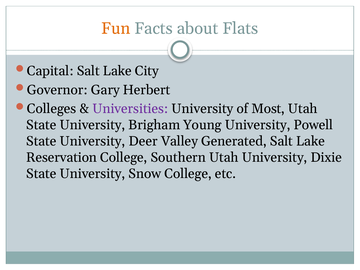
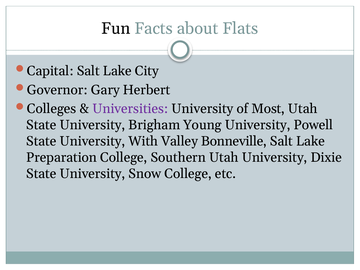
Fun colour: orange -> black
Deer: Deer -> With
Generated: Generated -> Bonneville
Reservation: Reservation -> Preparation
